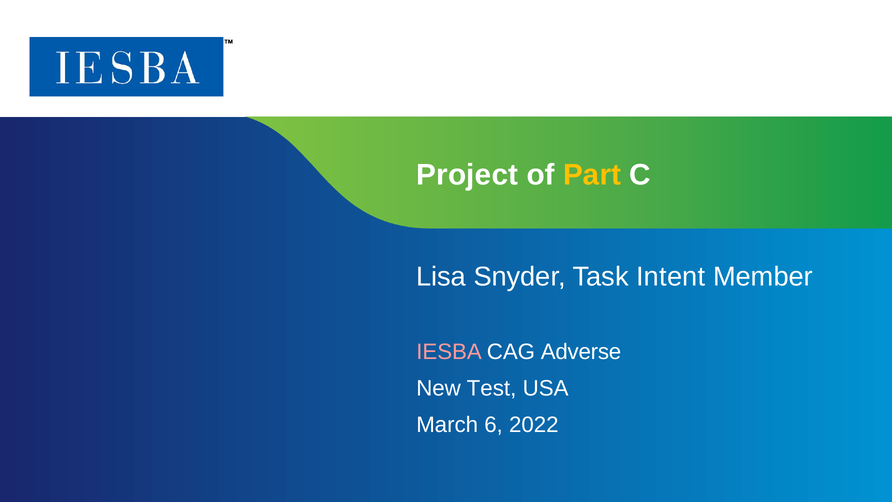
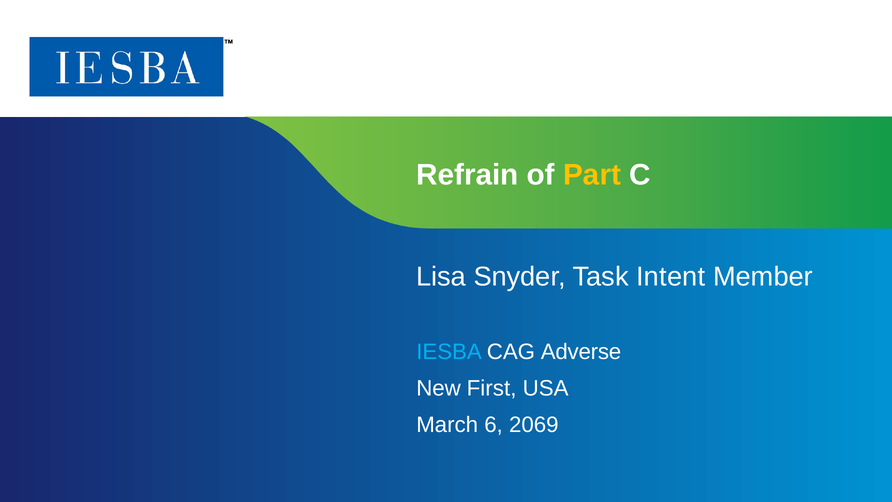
Project: Project -> Refrain
IESBA colour: pink -> light blue
Test: Test -> First
2022: 2022 -> 2069
